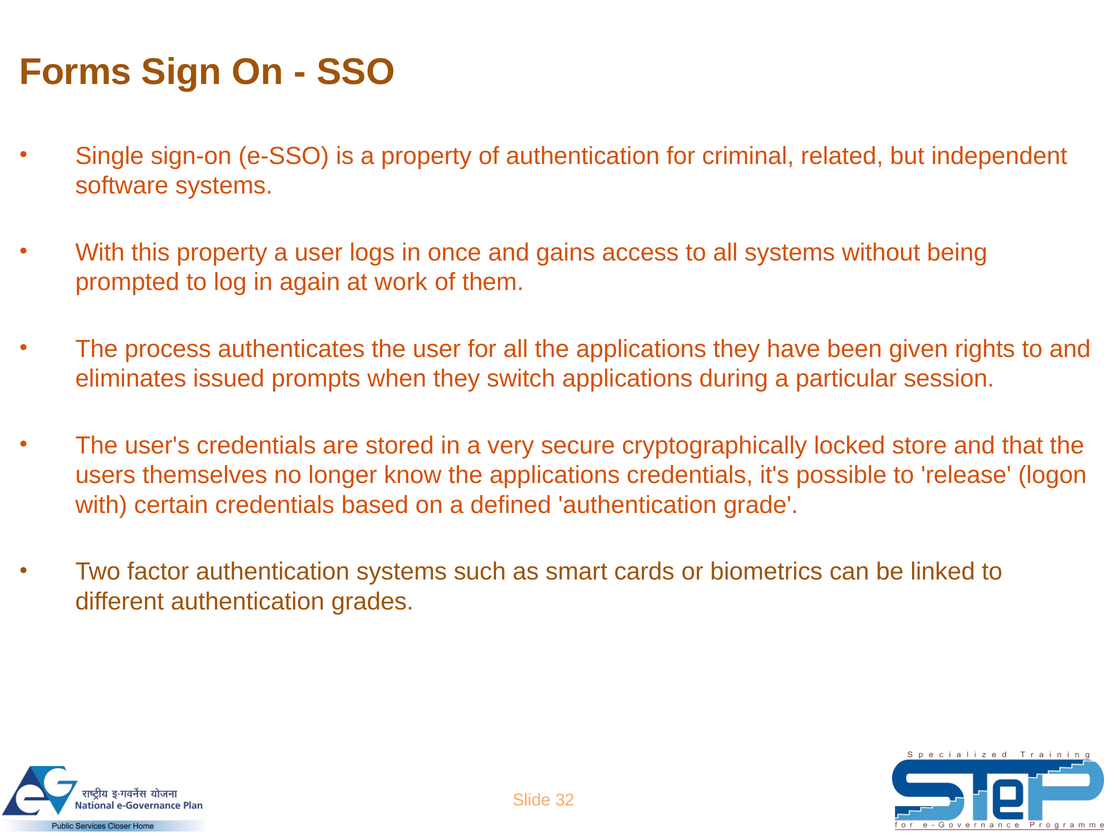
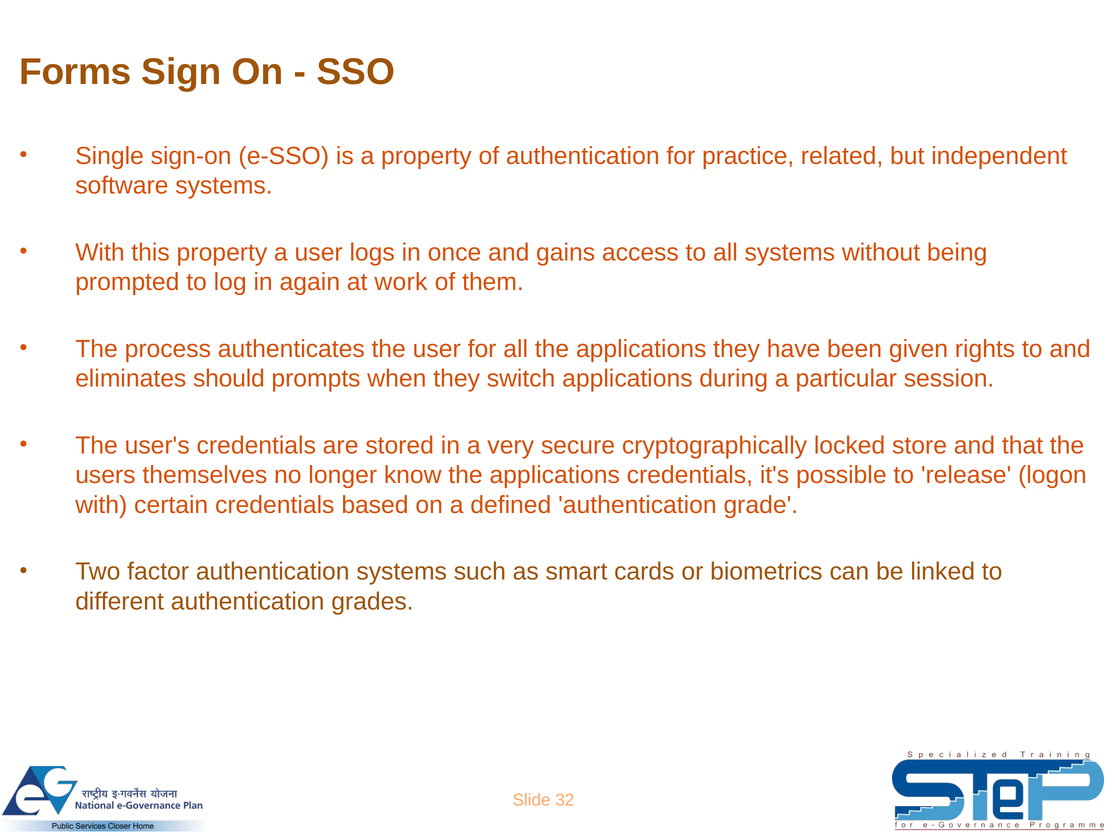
criminal: criminal -> practice
issued: issued -> should
